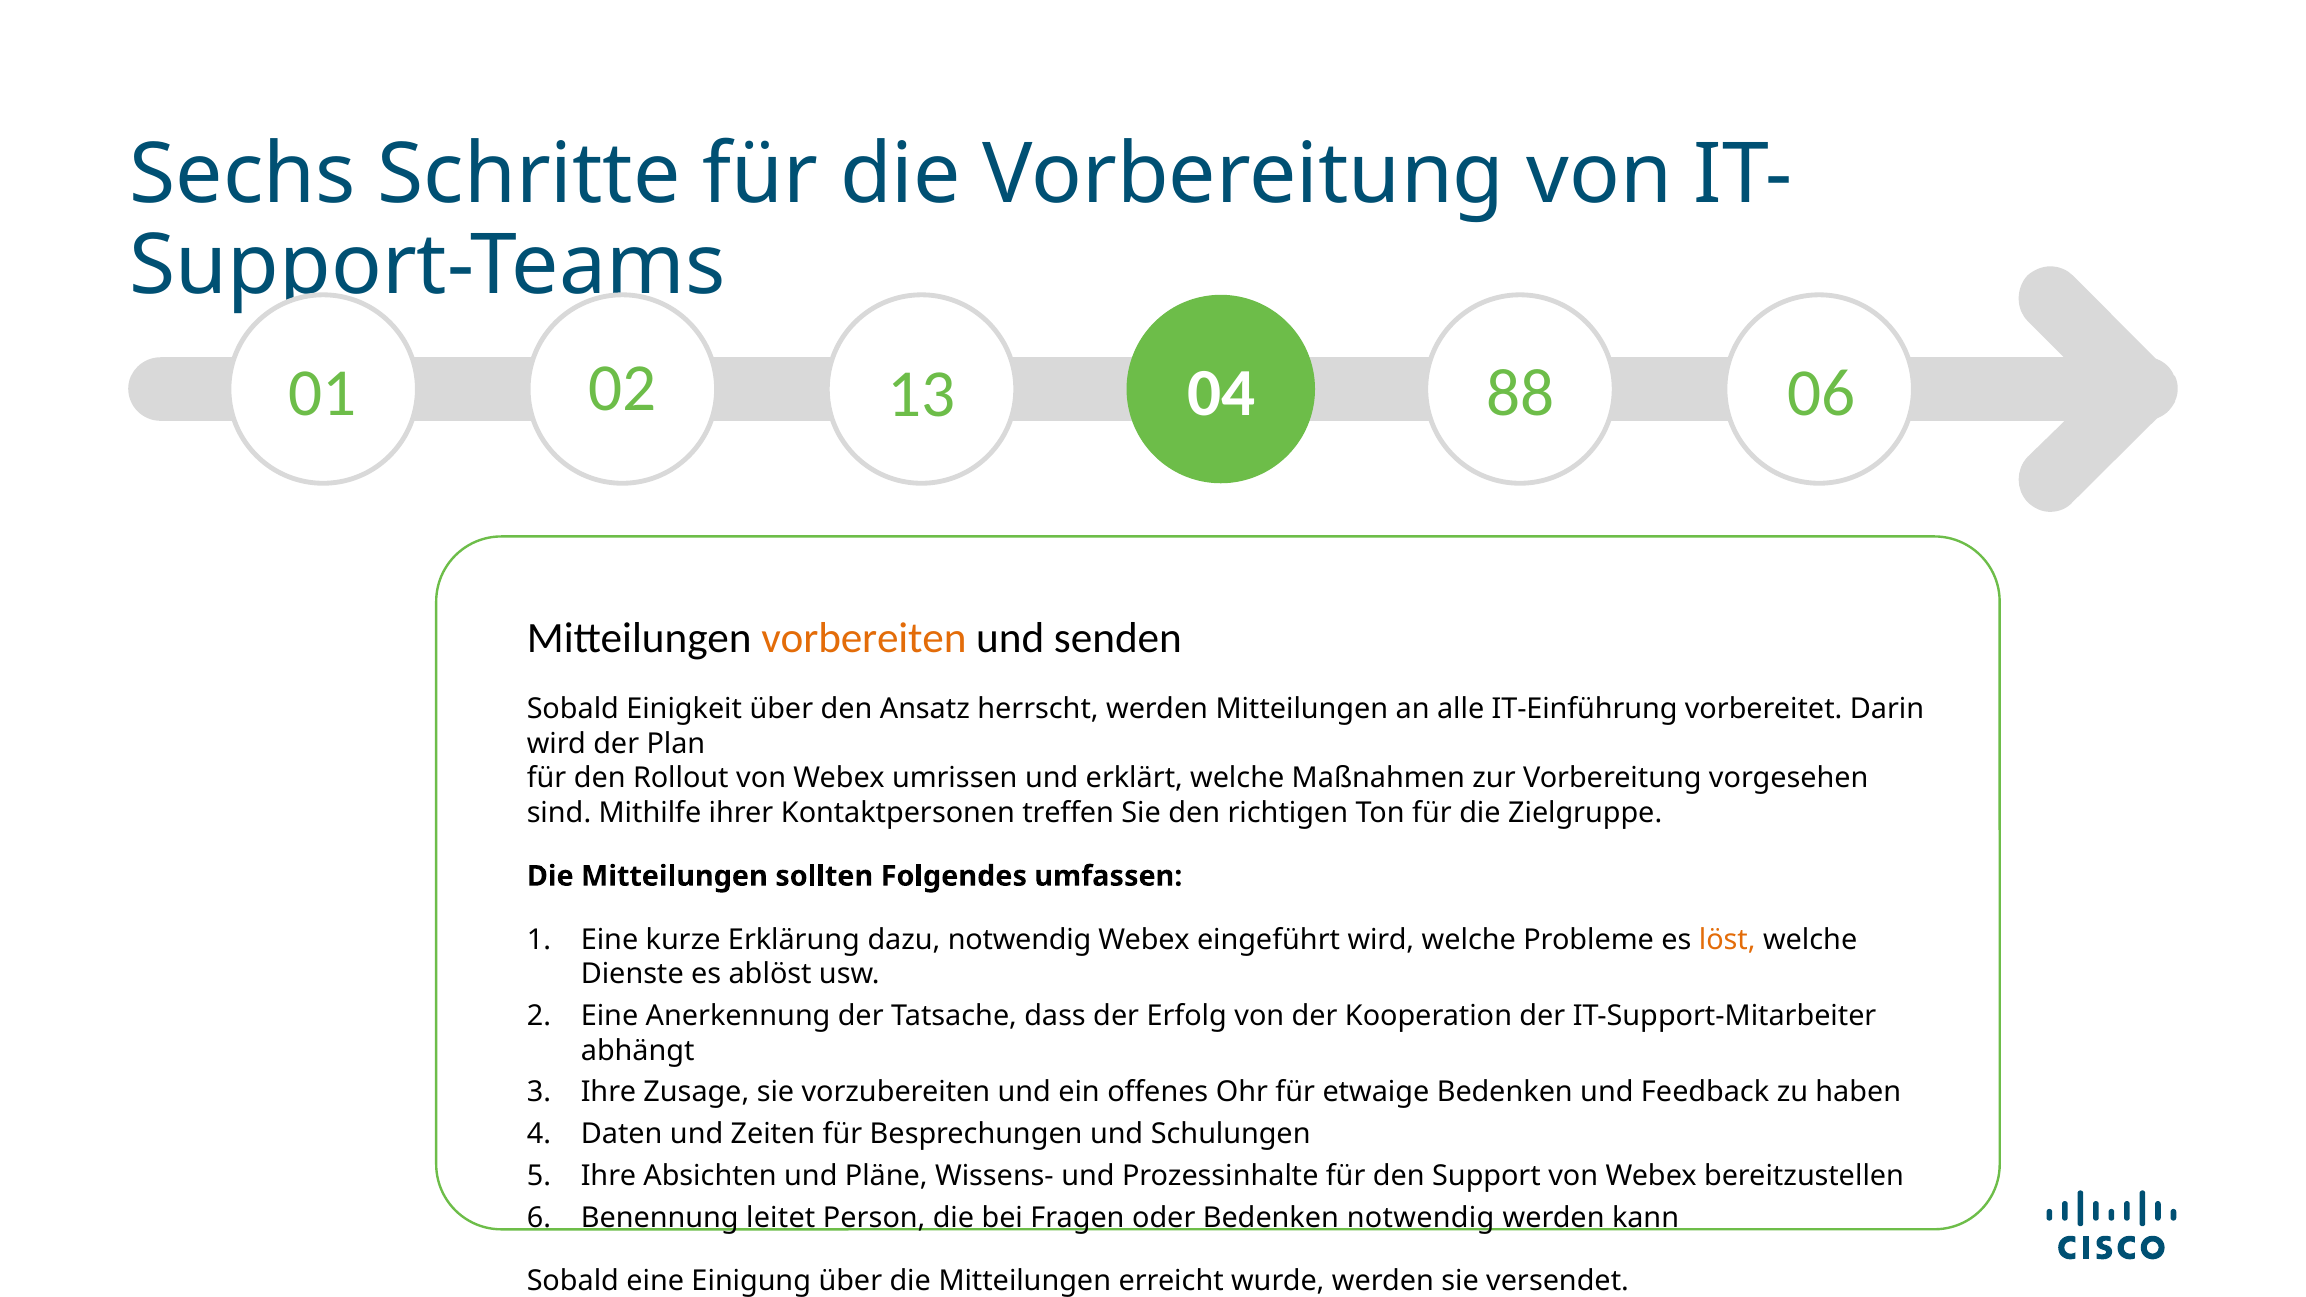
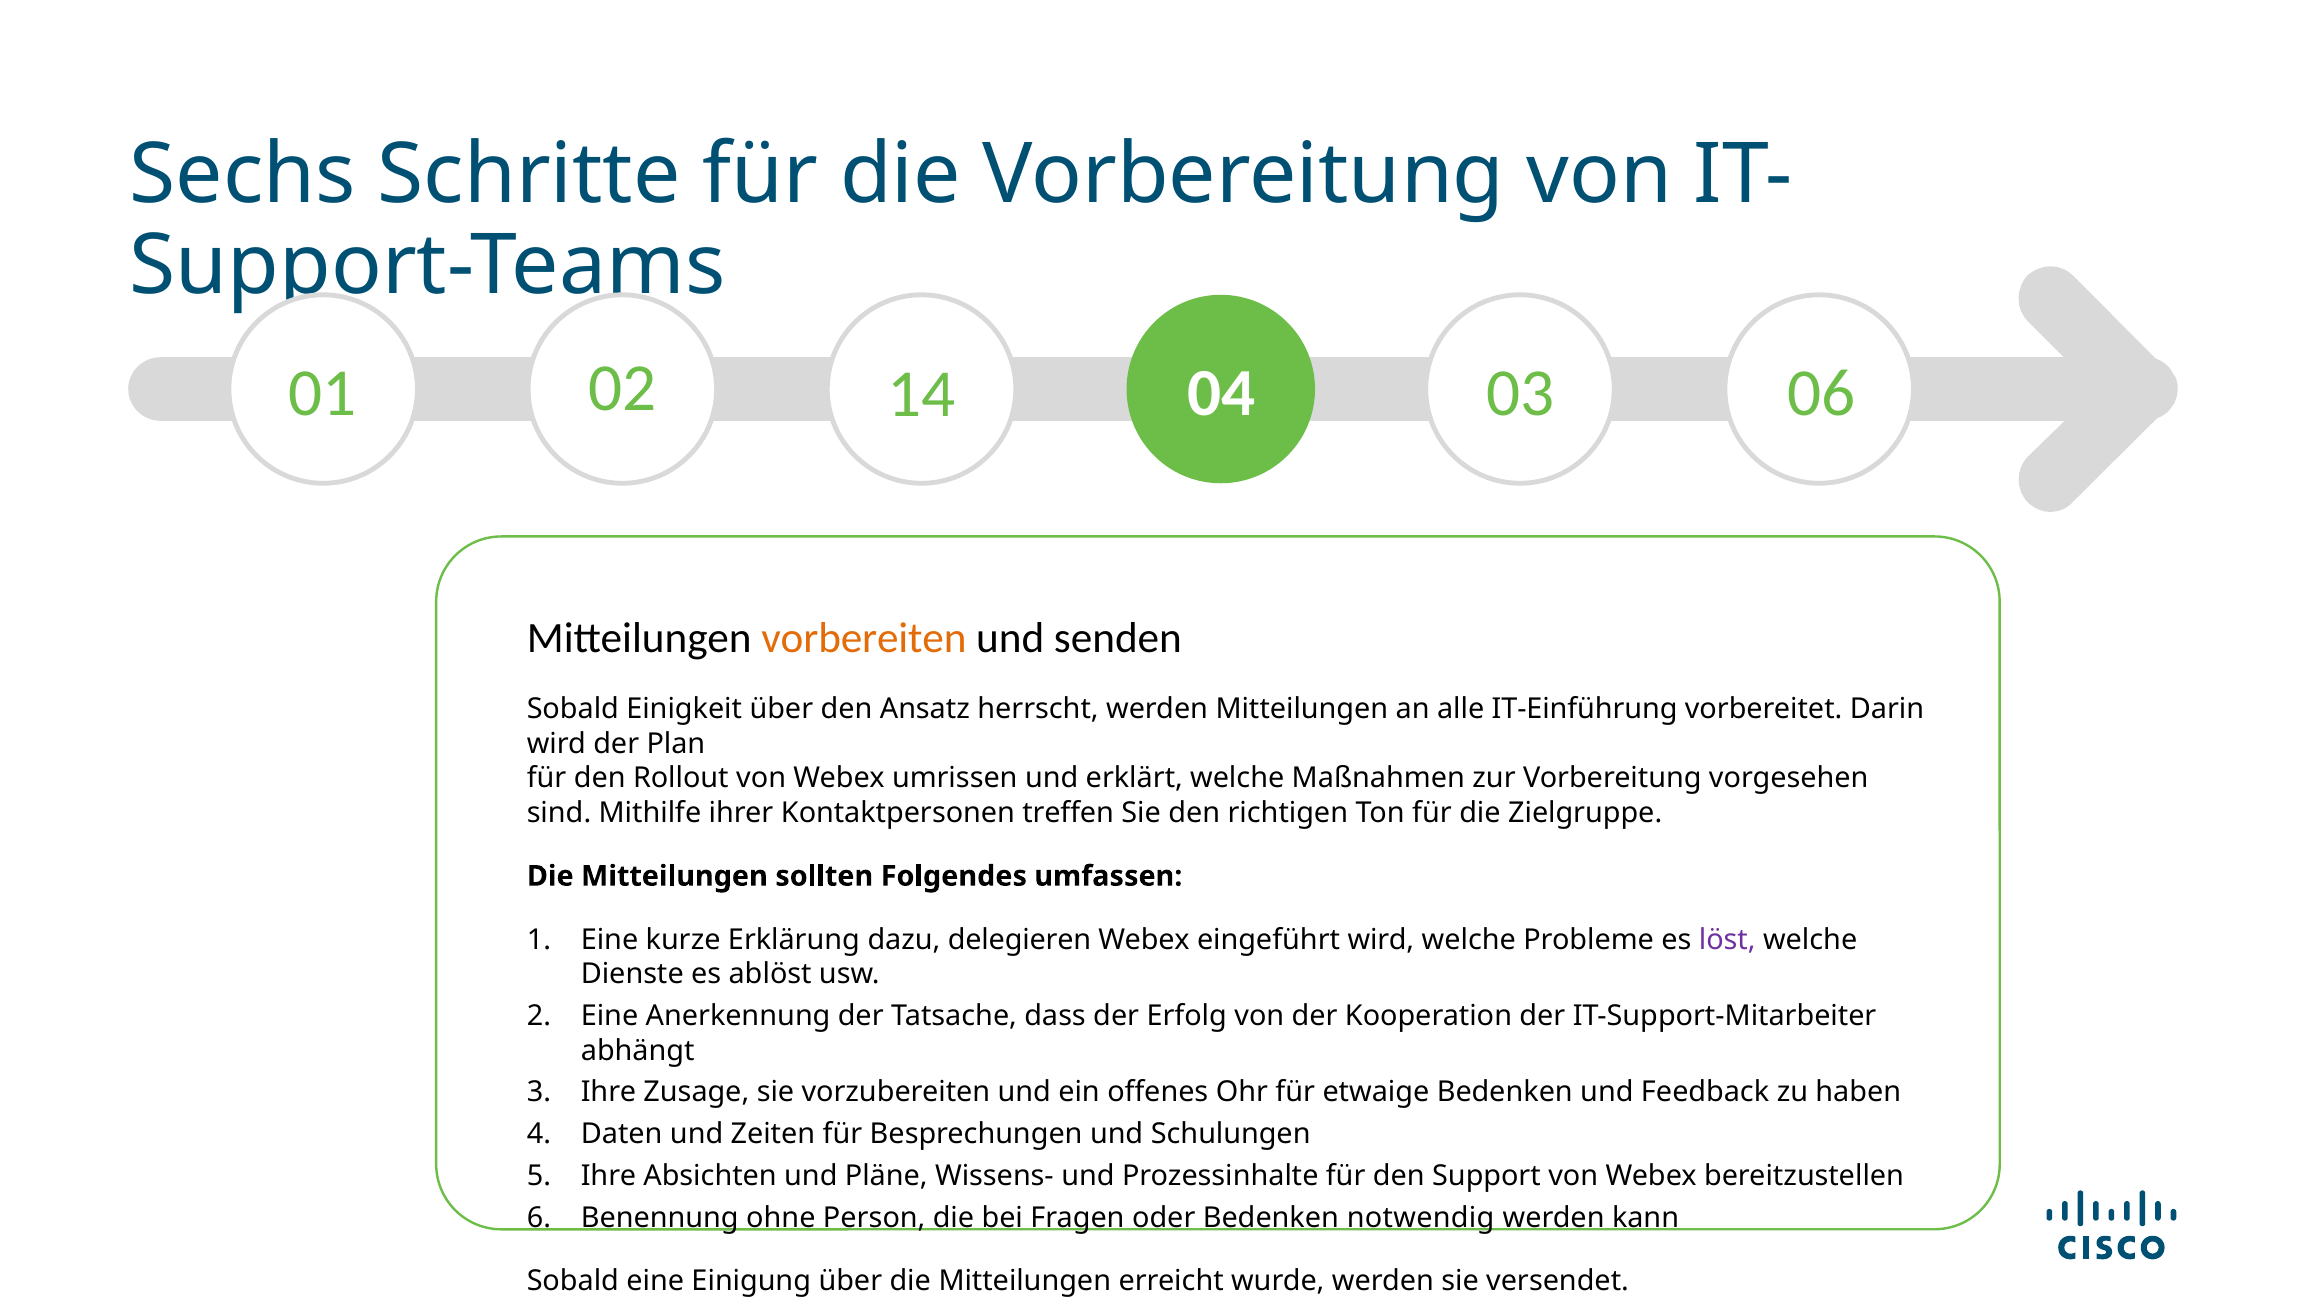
13: 13 -> 14
88: 88 -> 03
dazu notwendig: notwendig -> delegieren
löst colour: orange -> purple
leitet: leitet -> ohne
